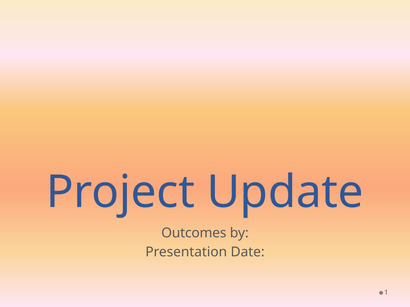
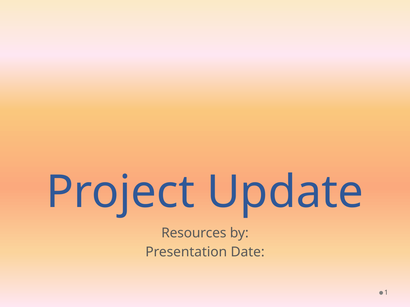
Outcomes: Outcomes -> Resources
